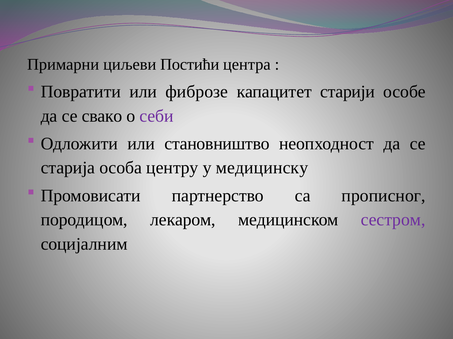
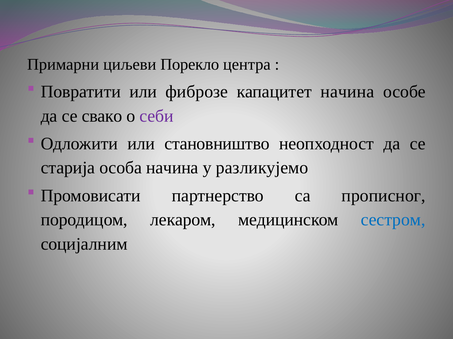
Постићи: Постићи -> Порекло
капацитет старији: старији -> начина
особа центру: центру -> начина
медицинску: медицинску -> разликујемо
сестром colour: purple -> blue
